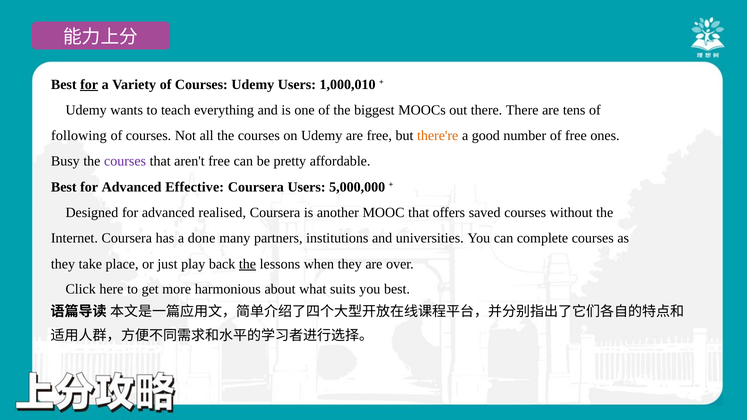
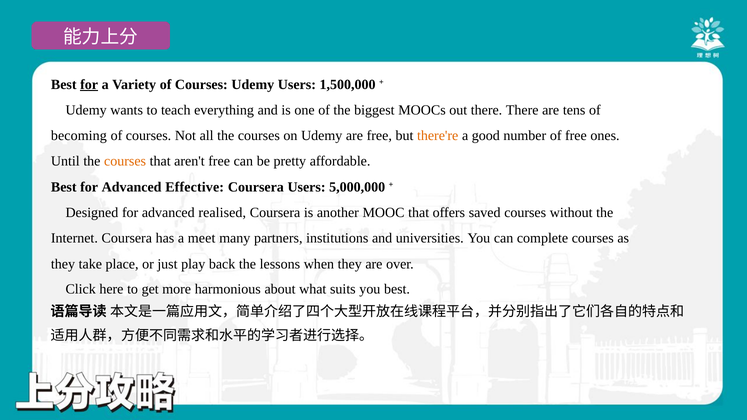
1,000,010: 1,000,010 -> 1,500,000
following: following -> becoming
Busy: Busy -> Until
courses at (125, 161) colour: purple -> orange
done: done -> meet
the at (248, 264) underline: present -> none
